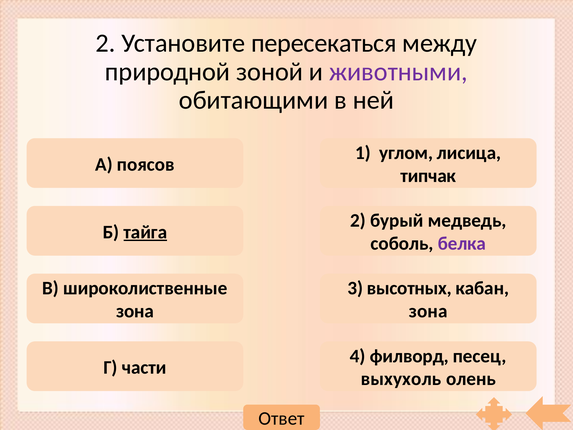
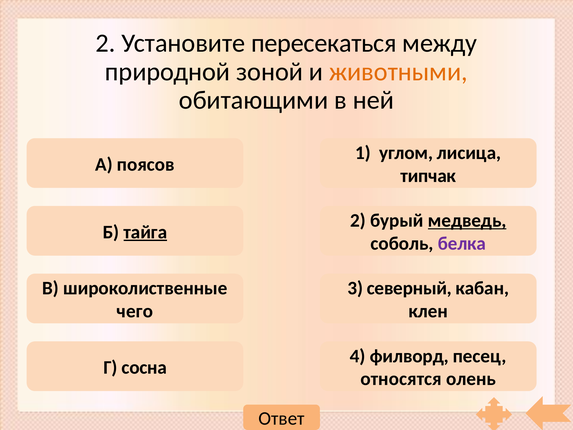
животными colour: purple -> orange
медведь underline: none -> present
высотных: высотных -> северный
зона at (135, 311): зона -> чего
зона at (428, 311): зона -> клен
части: части -> сосна
выхухоль: выхухоль -> относятся
